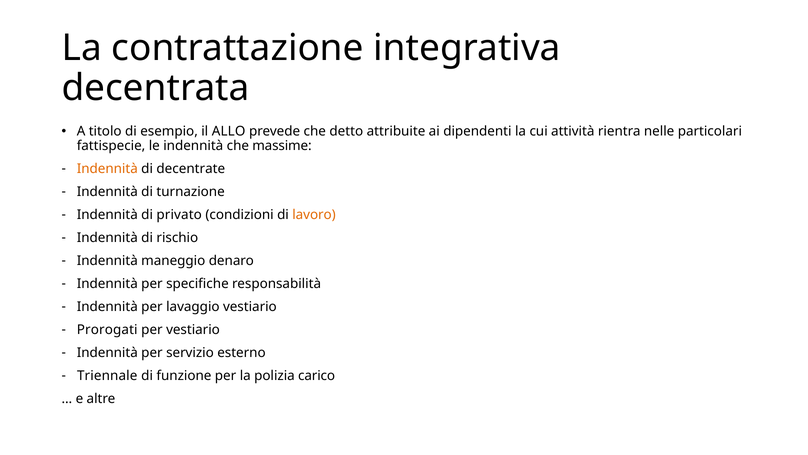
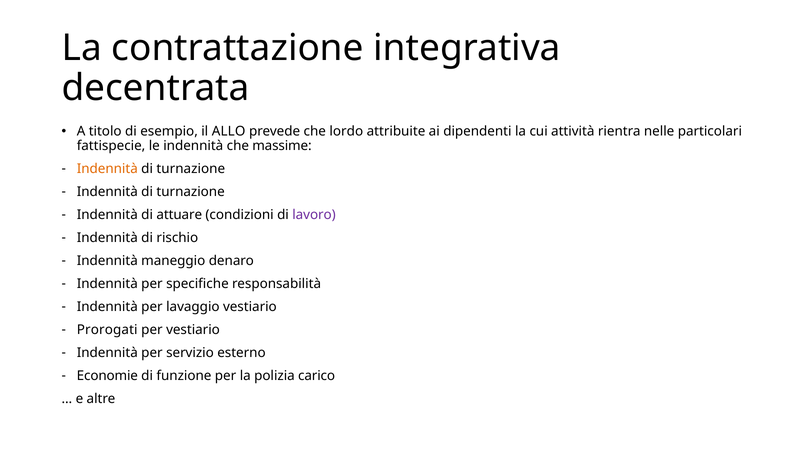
detto: detto -> lordo
decentrate at (191, 169): decentrate -> turnazione
privato: privato -> attuare
lavoro colour: orange -> purple
Triennale: Triennale -> Economie
